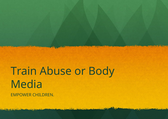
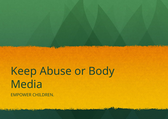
Train: Train -> Keep
